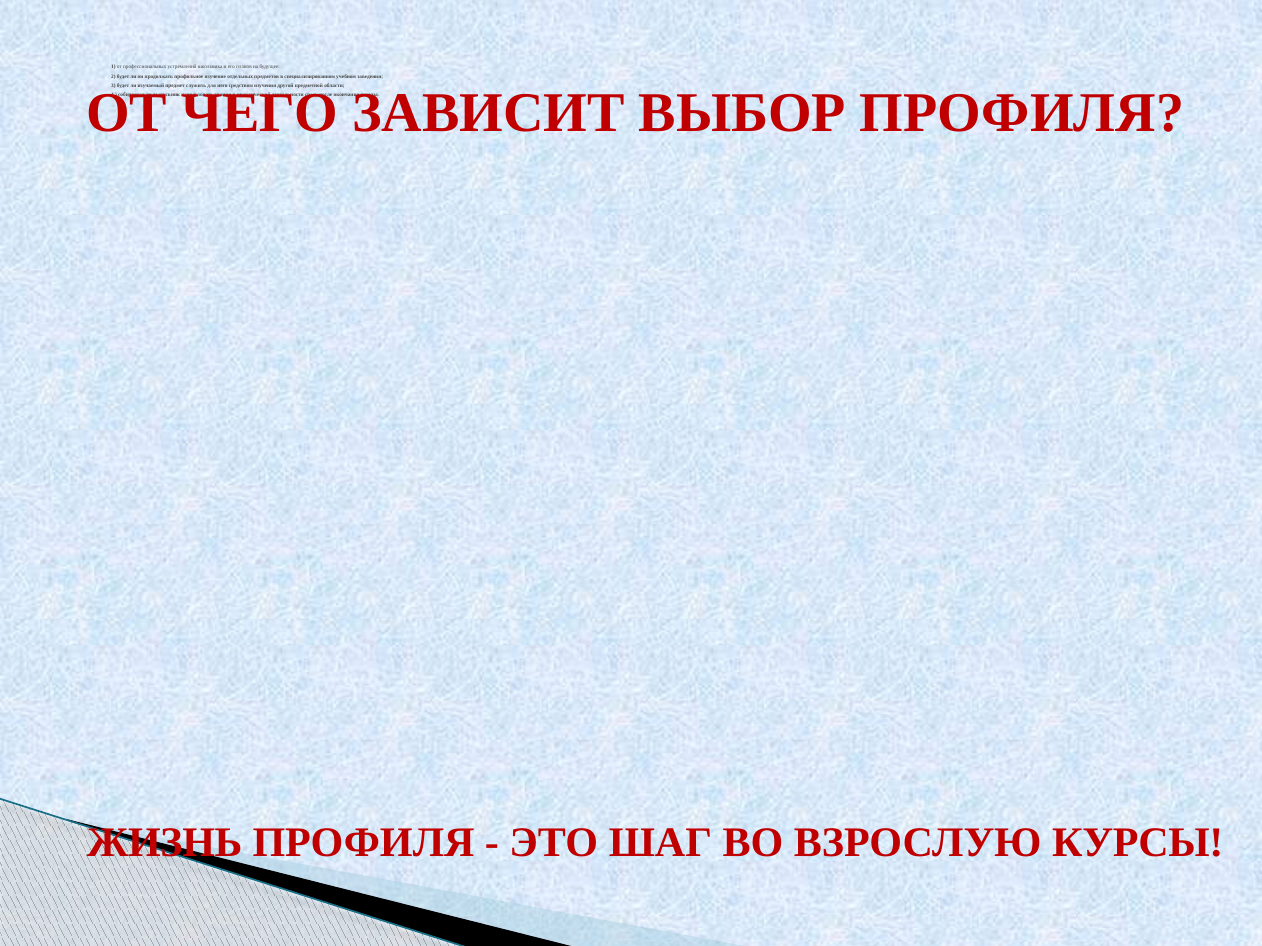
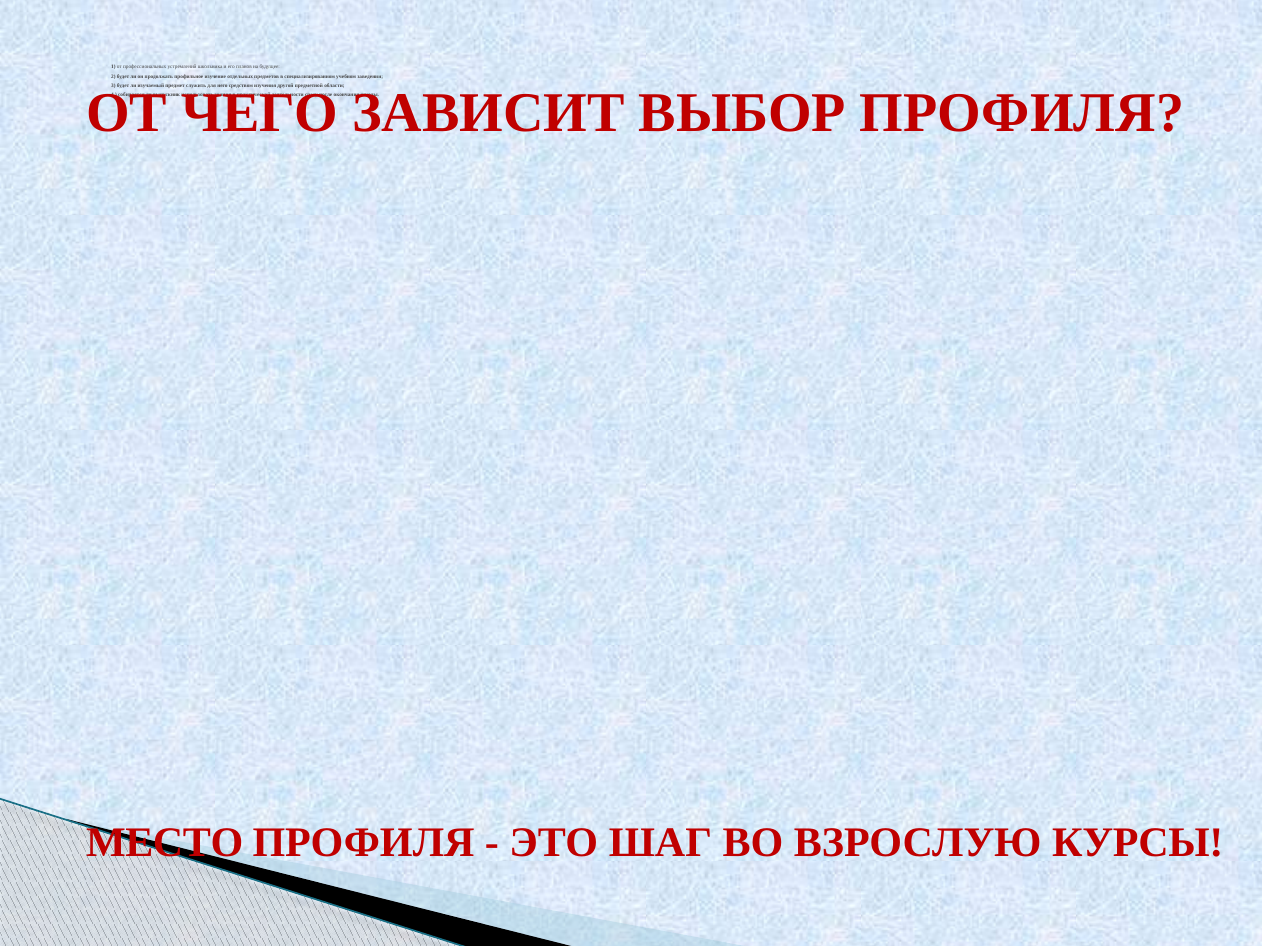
ЖИЗНЬ: ЖИЗНЬ -> МЕСТО
